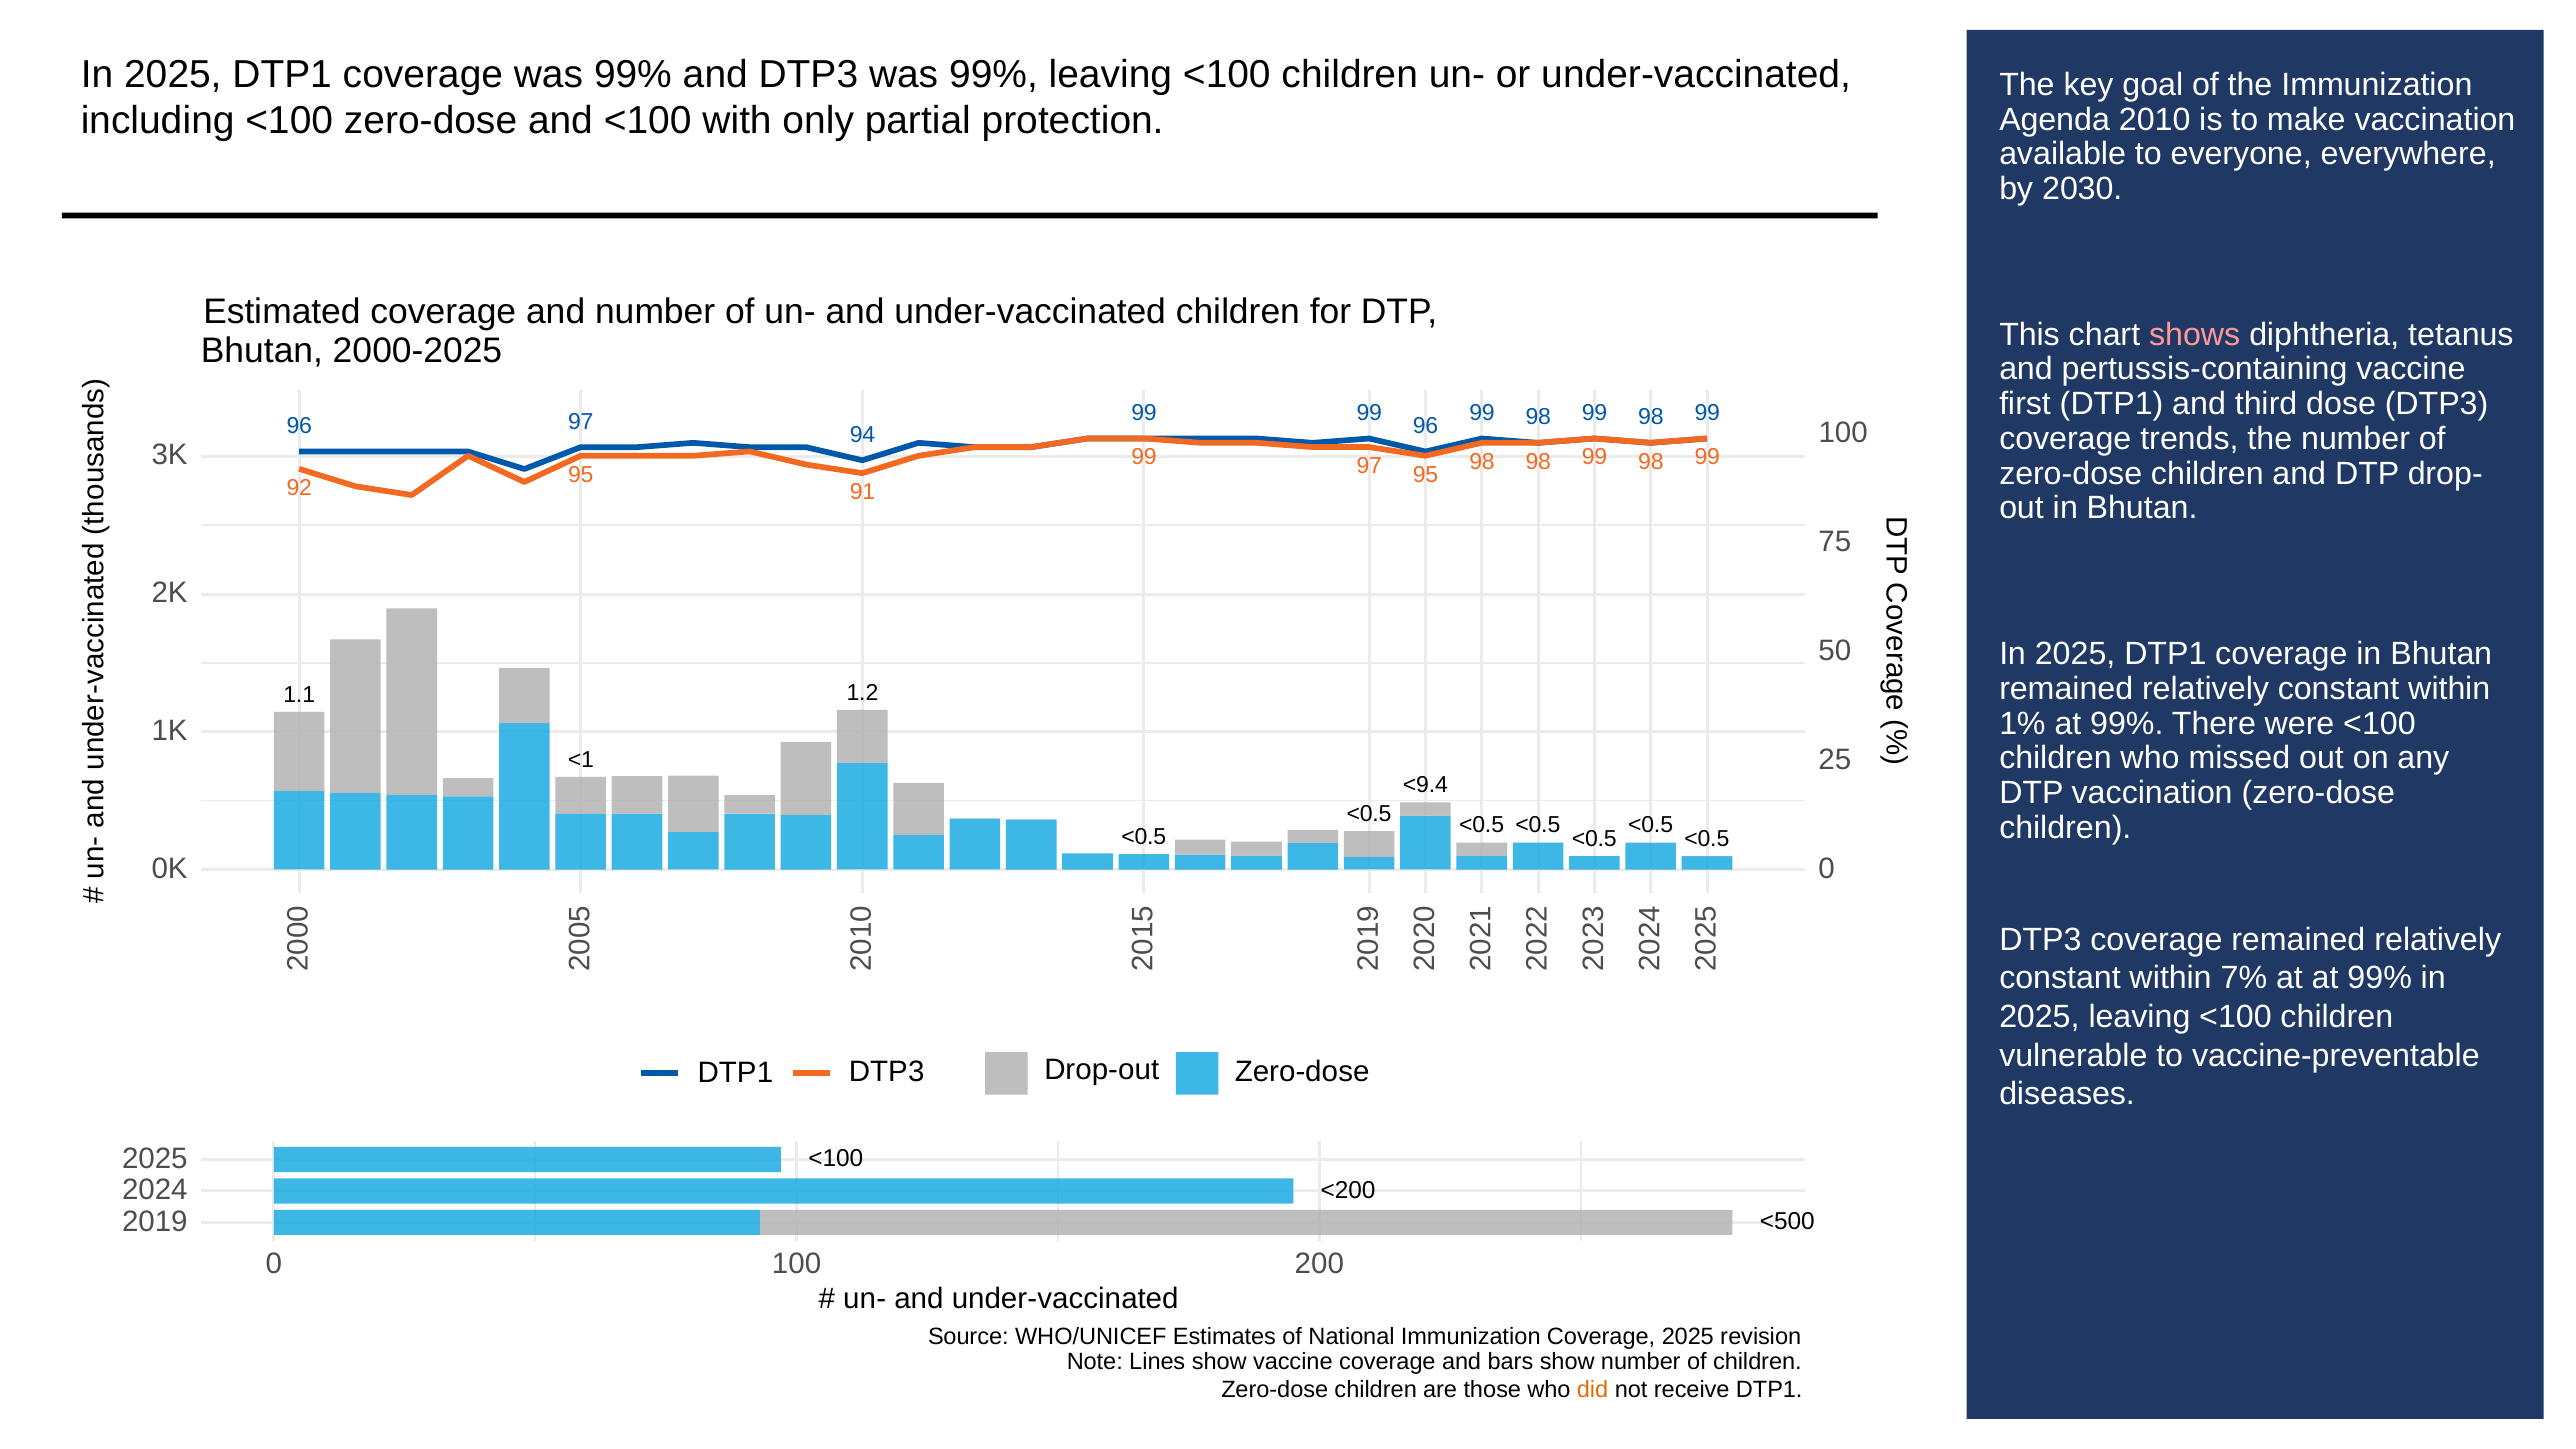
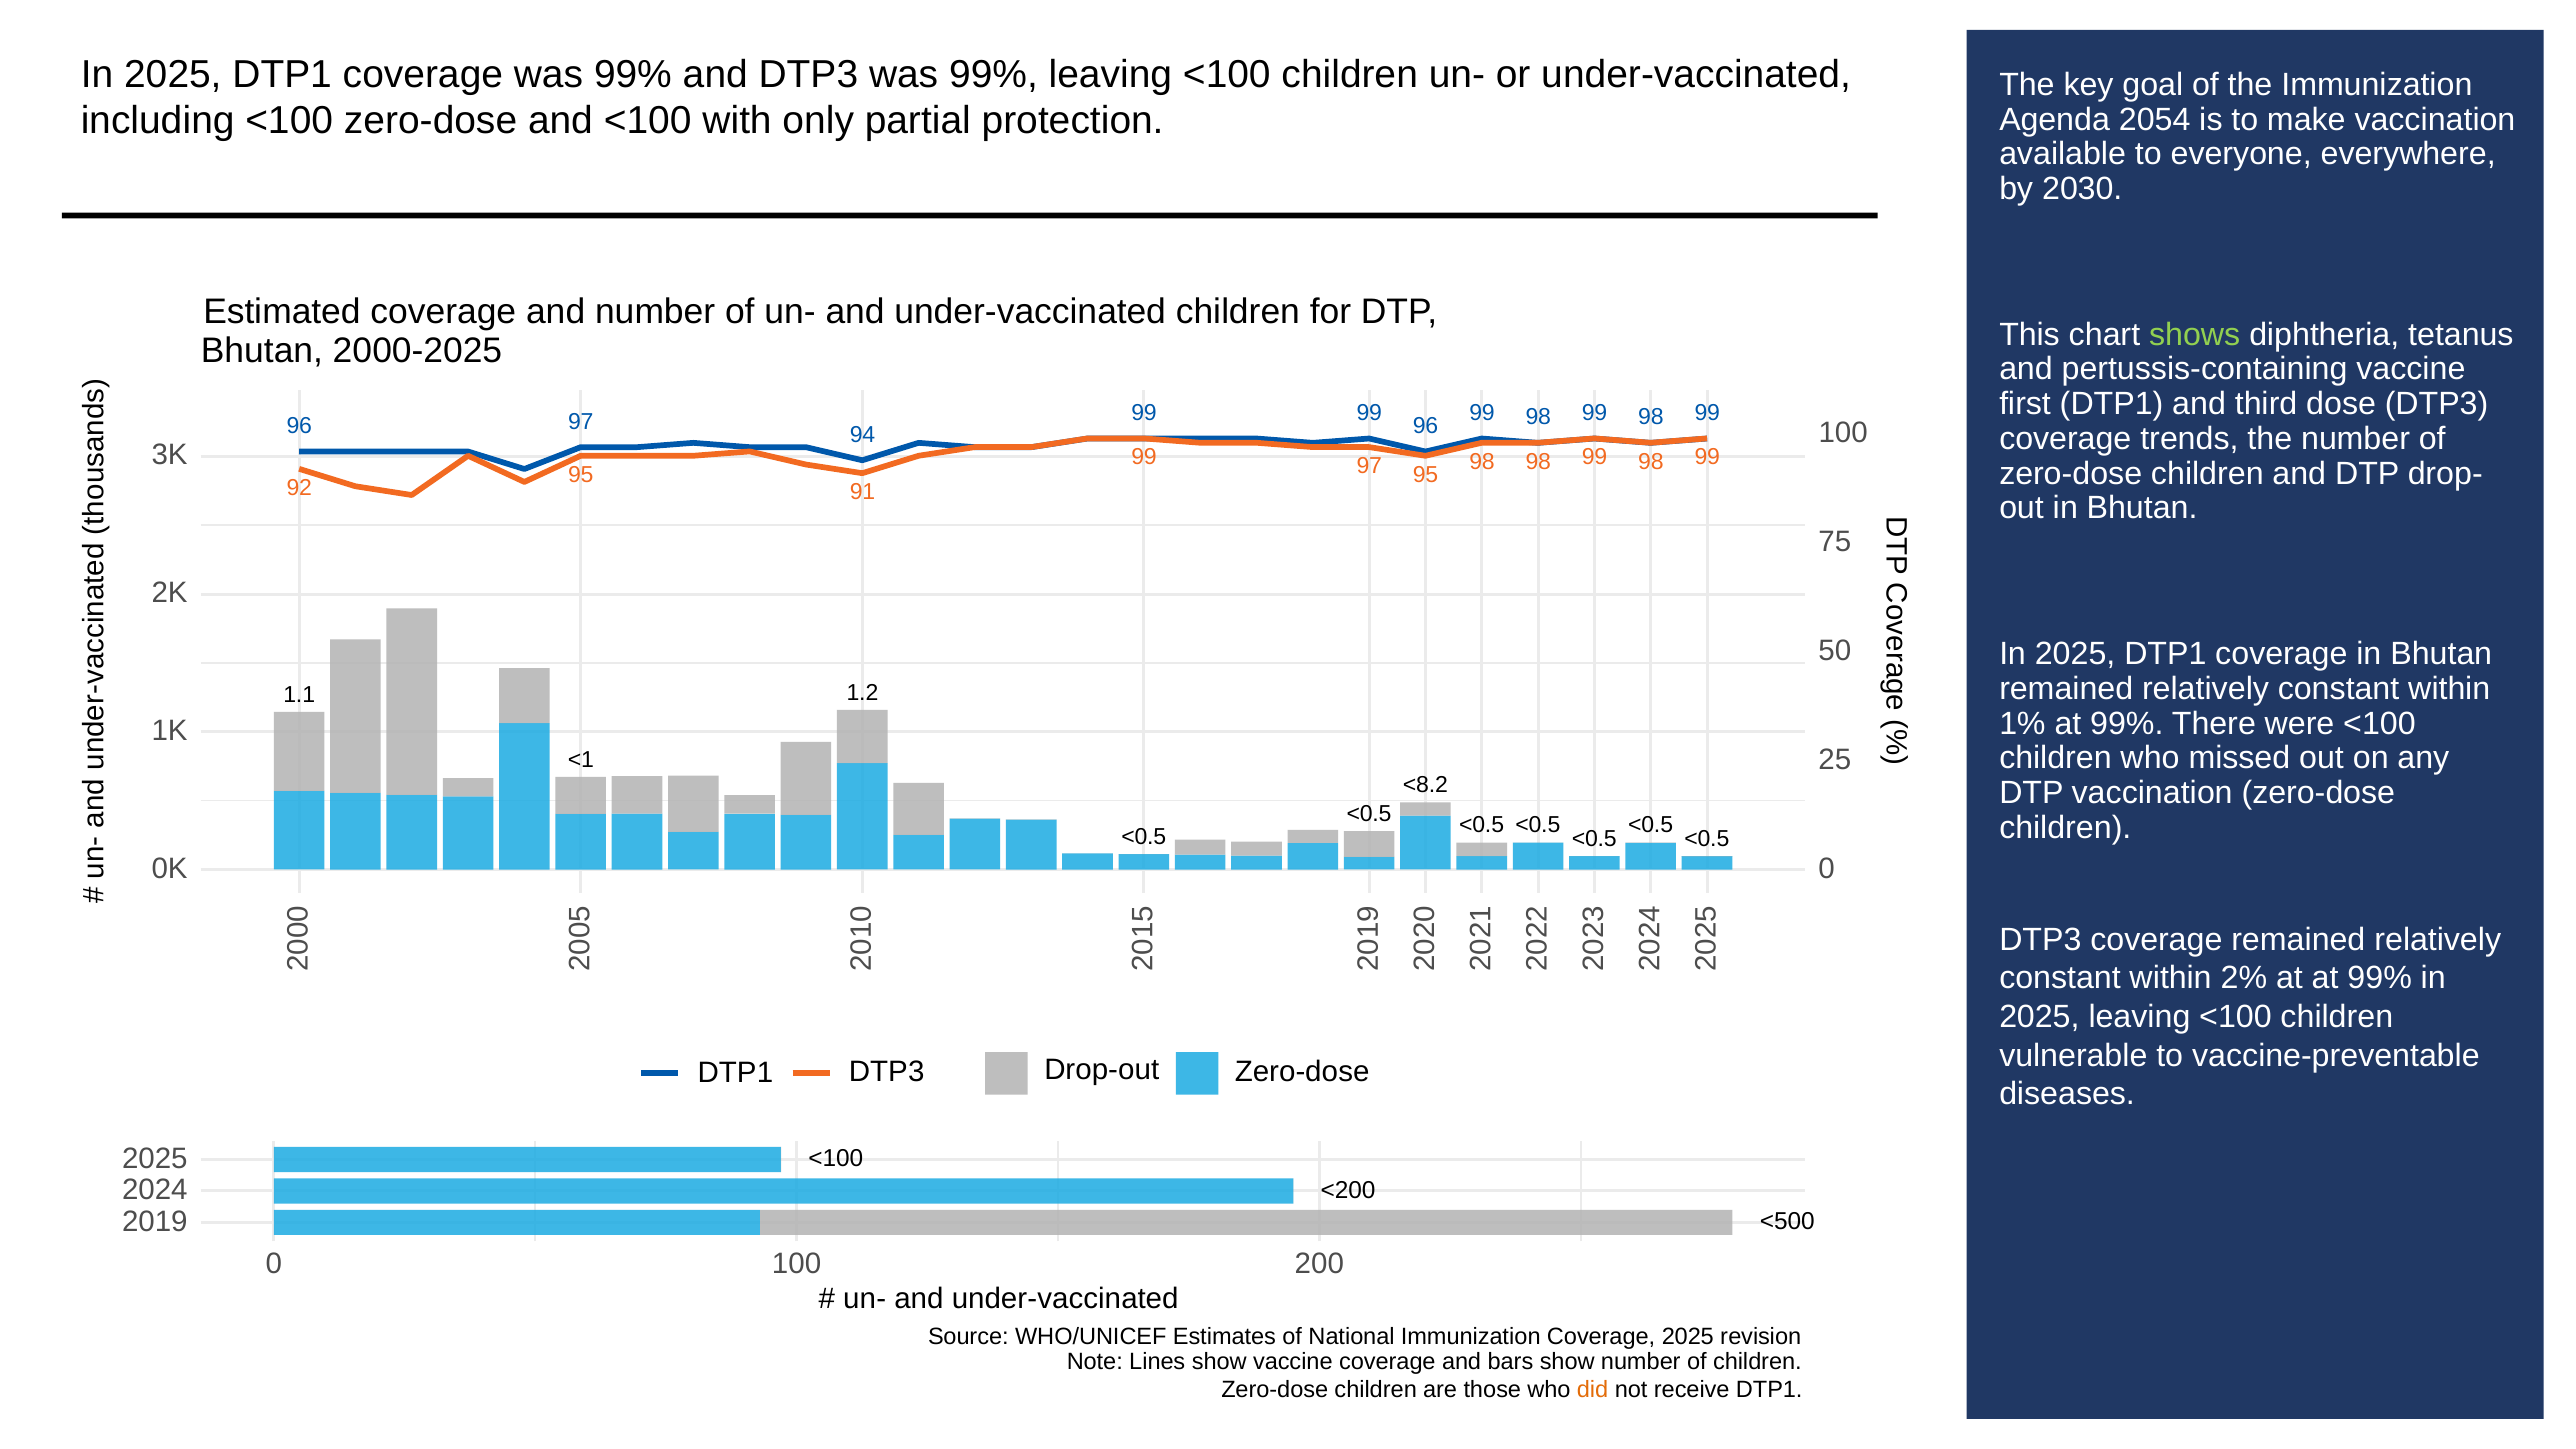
2010: 2010 -> 2054
shows colour: pink -> light green
<9.4: <9.4 -> <8.2
7%: 7% -> 2%
